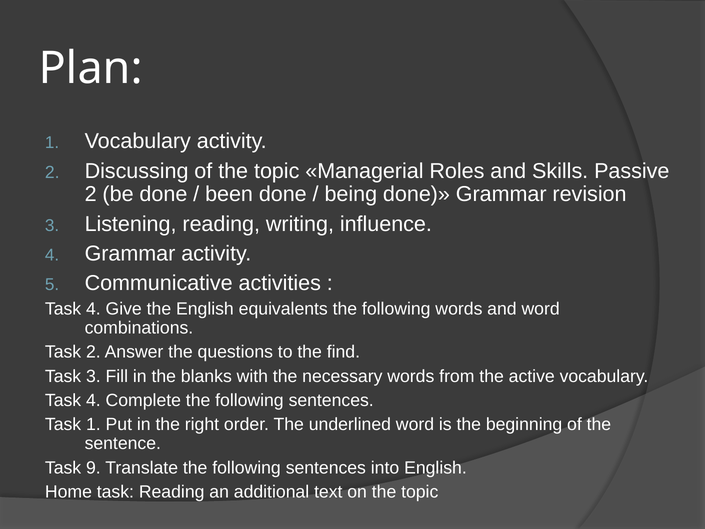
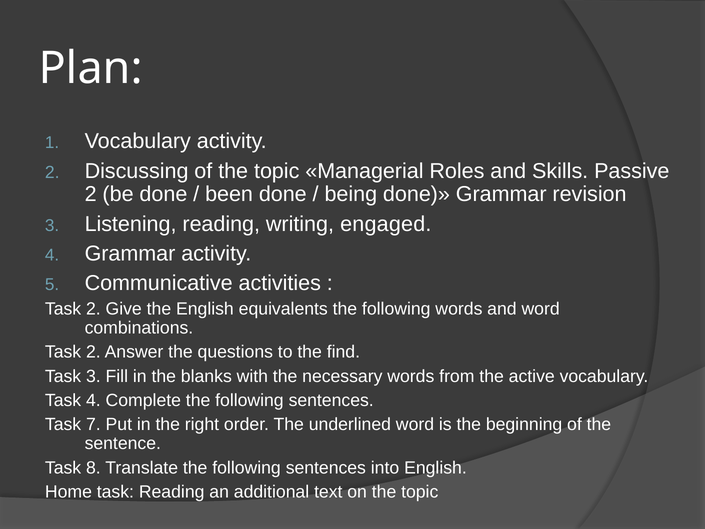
influence: influence -> engaged
4 at (93, 309): 4 -> 2
Task 1: 1 -> 7
9: 9 -> 8
